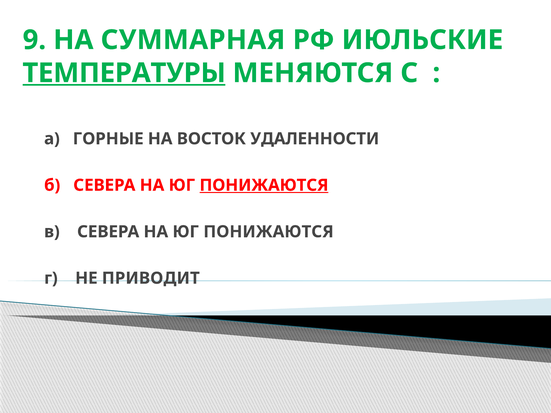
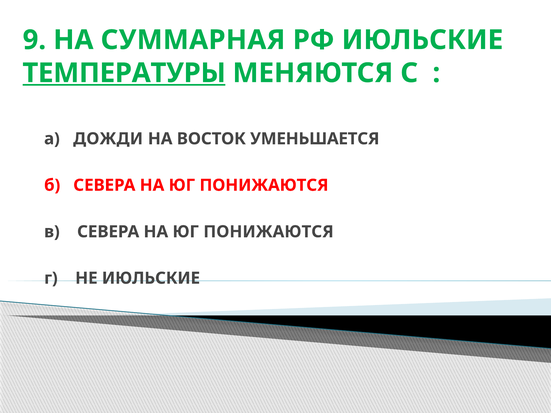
ГОРНЫЕ: ГОРНЫЕ -> ДОЖДИ
УДАЛЕННОСТИ: УДАЛЕННОСТИ -> УМЕНЬШАЕТСЯ
ПОНИЖАЮТСЯ at (264, 185) underline: present -> none
НЕ ПРИВОДИТ: ПРИВОДИТ -> ИЮЛЬСКИЕ
